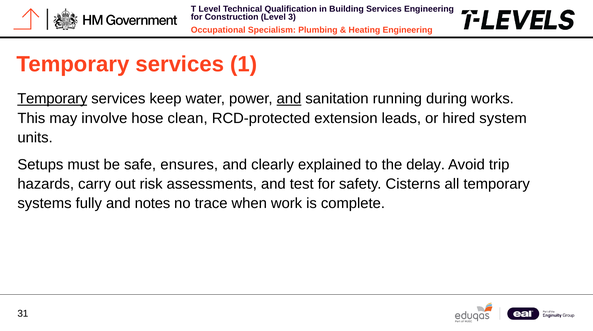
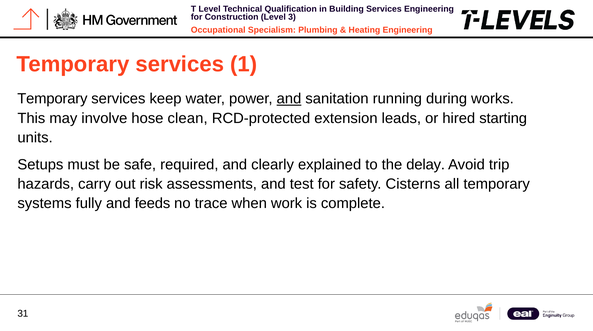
Temporary at (52, 99) underline: present -> none
system: system -> starting
ensures: ensures -> required
notes: notes -> feeds
